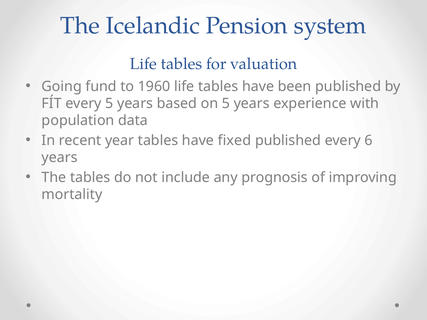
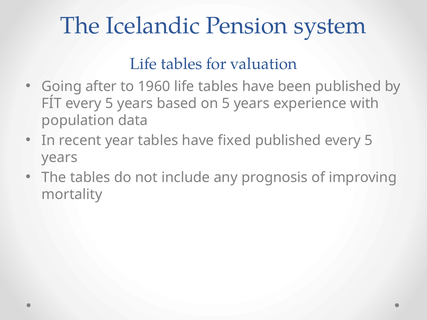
fund: fund -> after
published every 6: 6 -> 5
